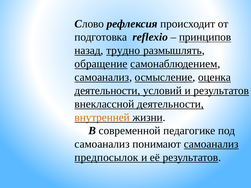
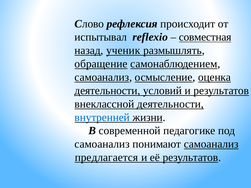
подготовка: подготовка -> испытывал
принципов: принципов -> совместная
трудно: трудно -> ученик
внутренней colour: orange -> blue
предпосылок: предпосылок -> предлагается
